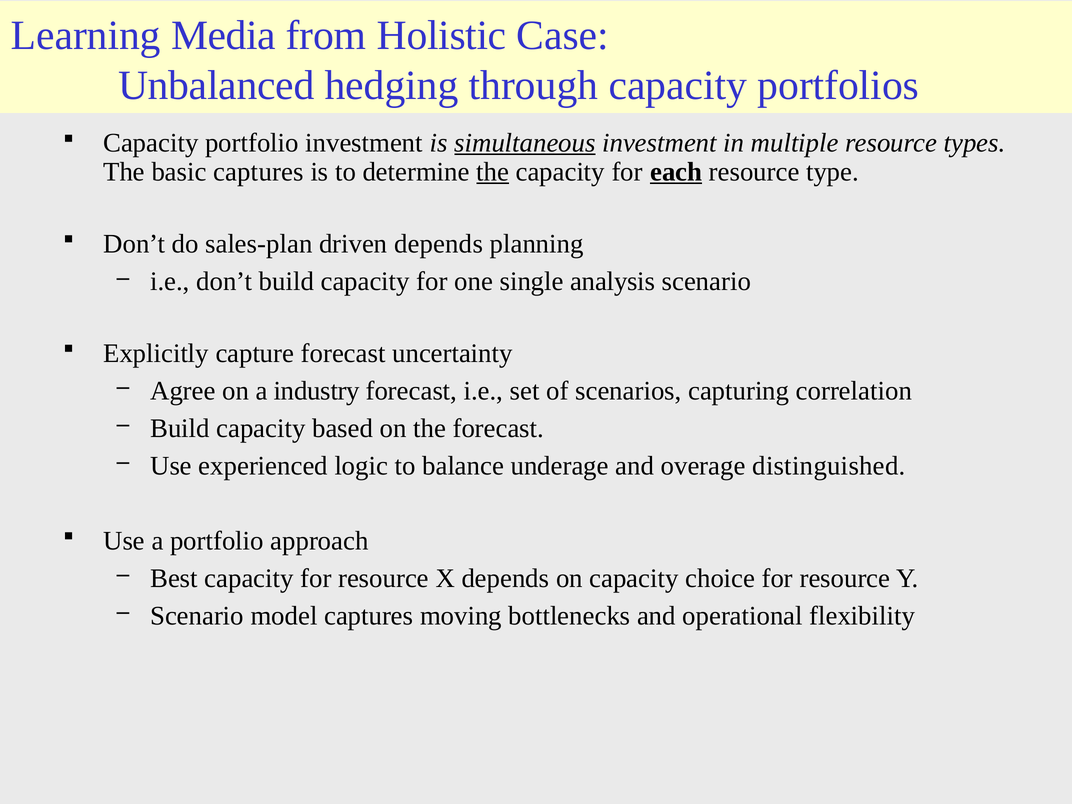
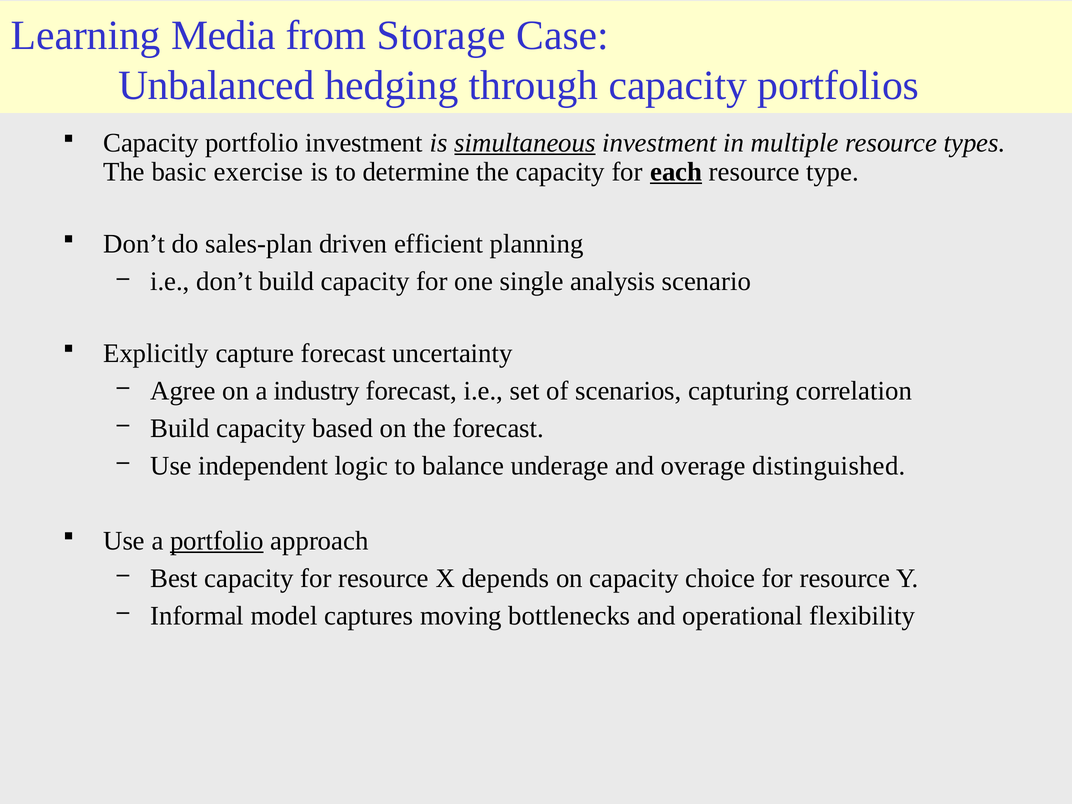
Holistic: Holistic -> Storage
basic captures: captures -> exercise
the at (493, 172) underline: present -> none
driven depends: depends -> efficient
experienced: experienced -> independent
portfolio at (217, 541) underline: none -> present
Scenario at (197, 616): Scenario -> Informal
